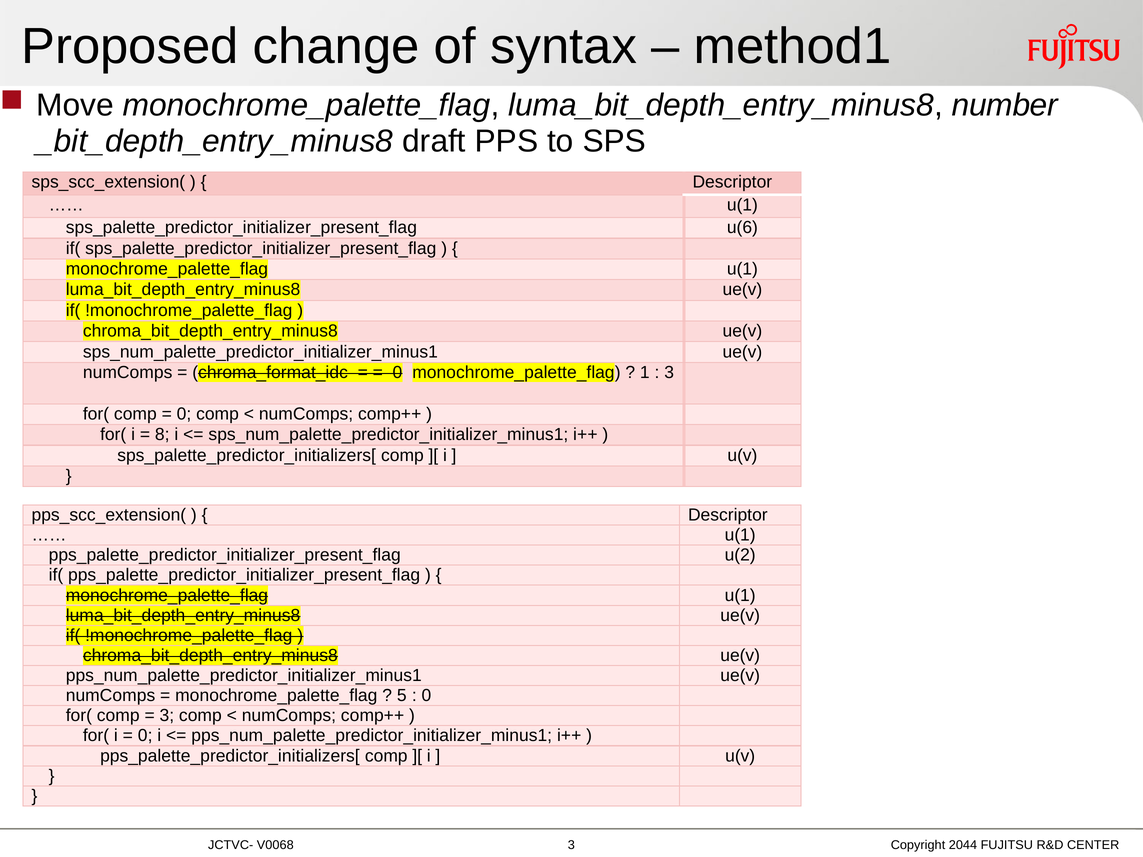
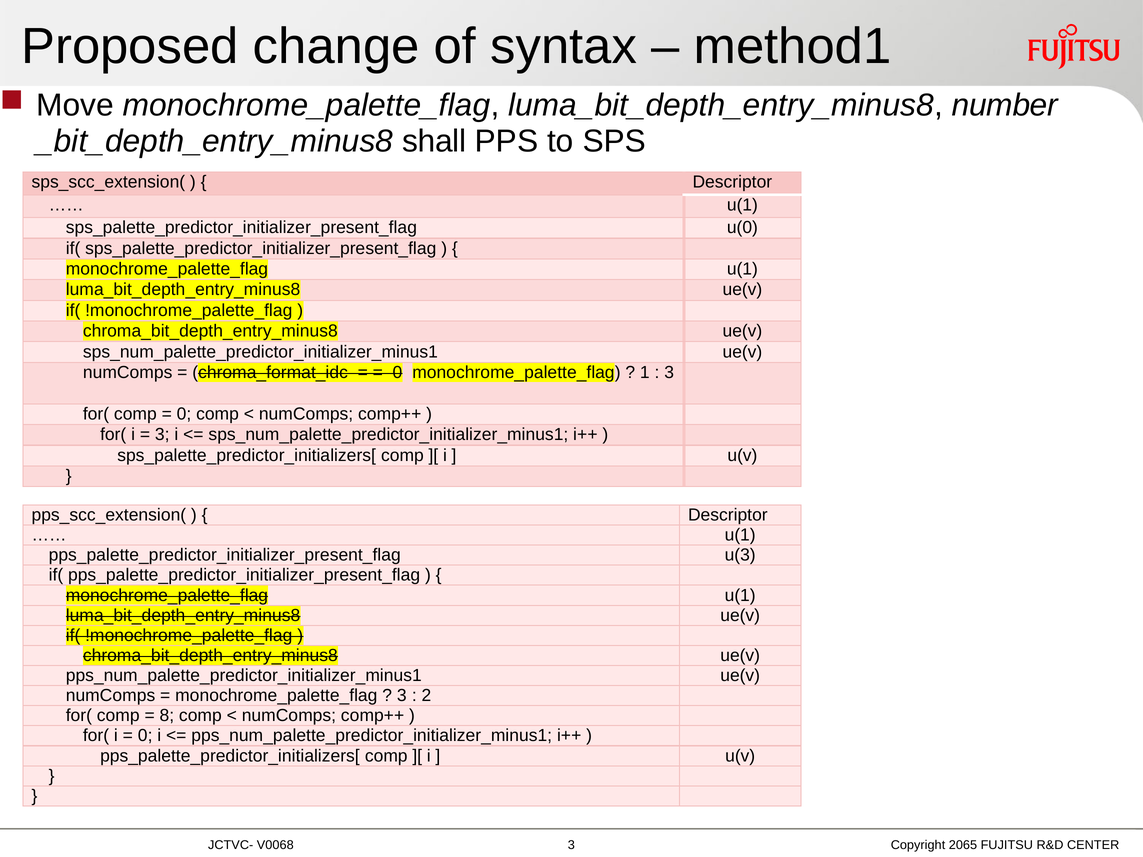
draft: draft -> shall
u(6: u(6 -> u(0
8 at (162, 435): 8 -> 3
u(2: u(2 -> u(3
5 at (402, 696): 5 -> 3
0 at (426, 696): 0 -> 2
3 at (167, 716): 3 -> 8
2044: 2044 -> 2065
